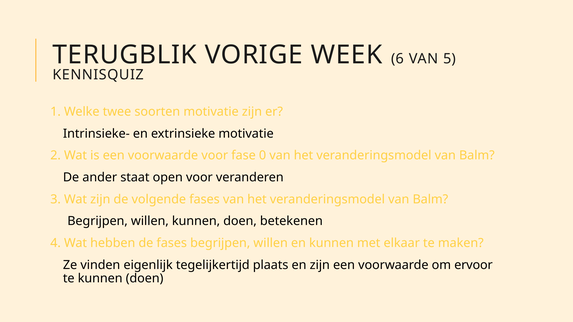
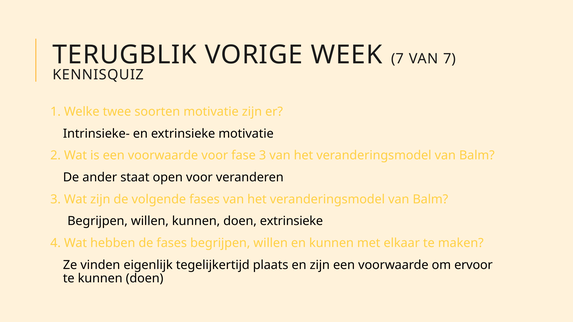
WEEK 6: 6 -> 7
VAN 5: 5 -> 7
fase 0: 0 -> 3
doen betekenen: betekenen -> extrinsieke
